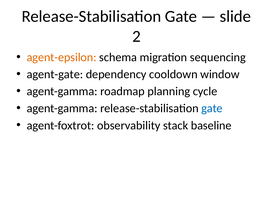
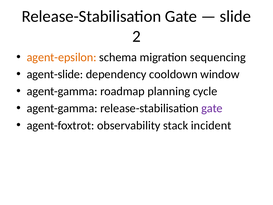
agent-gate: agent-gate -> agent-slide
gate at (212, 108) colour: blue -> purple
baseline: baseline -> incident
